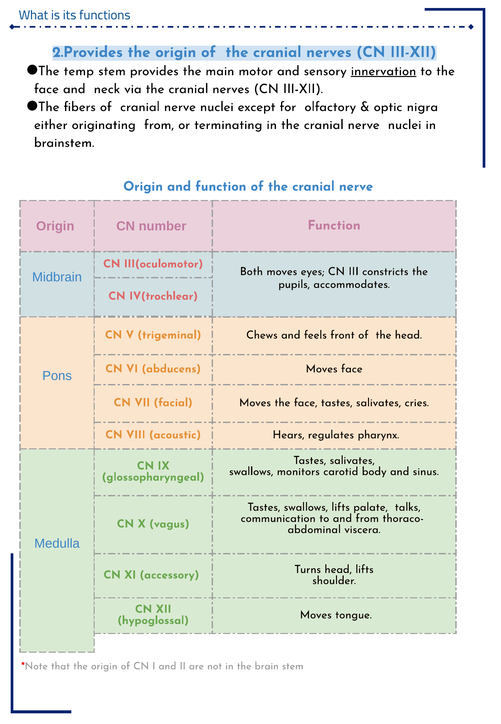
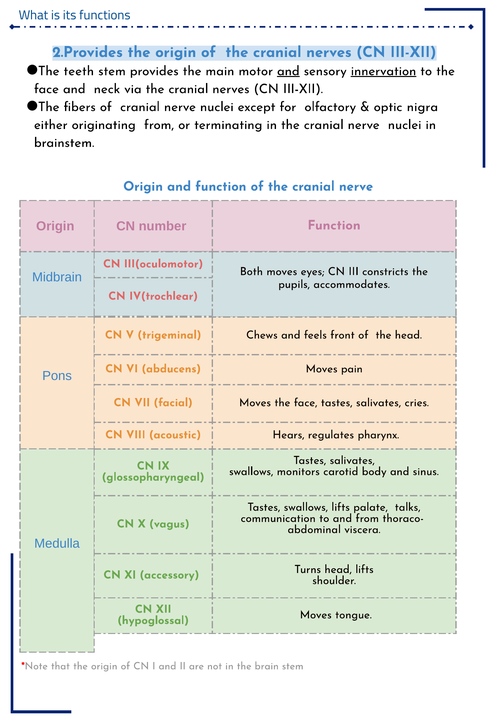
temp: temp -> teeth
and at (288, 71) underline: none -> present
Moves face: face -> pain
